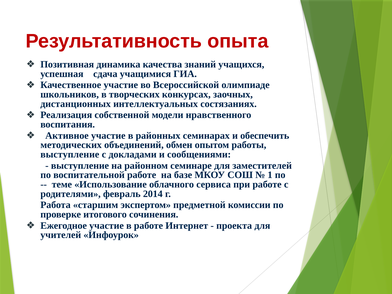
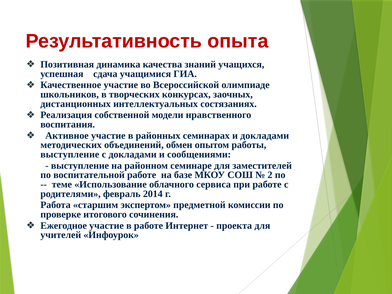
и обеспечить: обеспечить -> докладами
1: 1 -> 2
